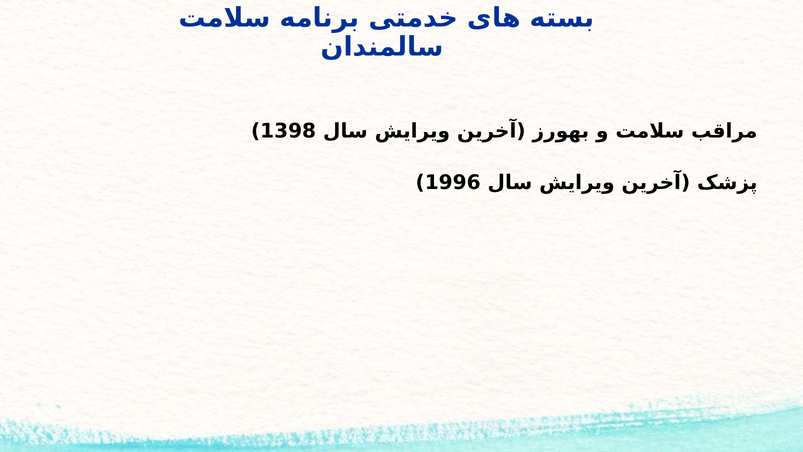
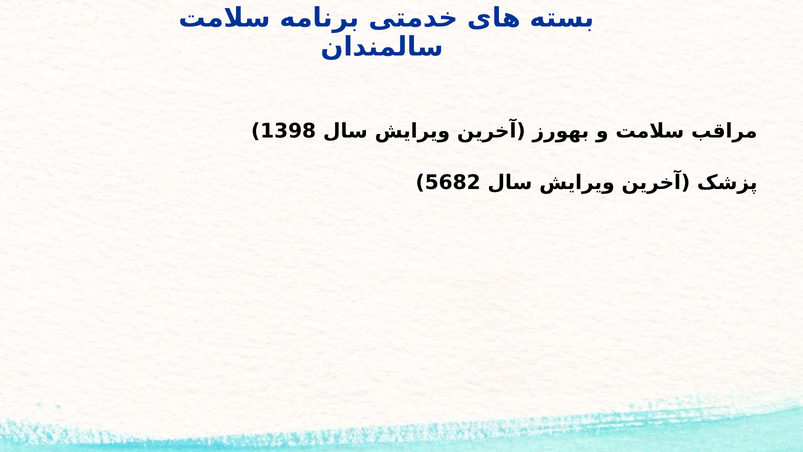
1996: 1996 -> 5682
